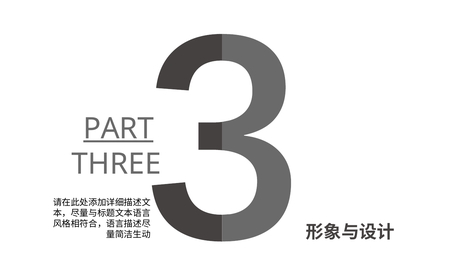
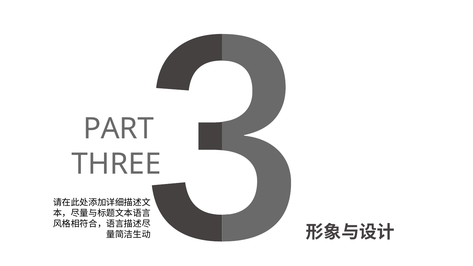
PART underline: present -> none
